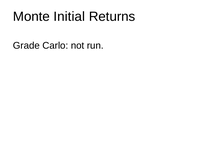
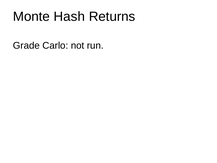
Initial: Initial -> Hash
